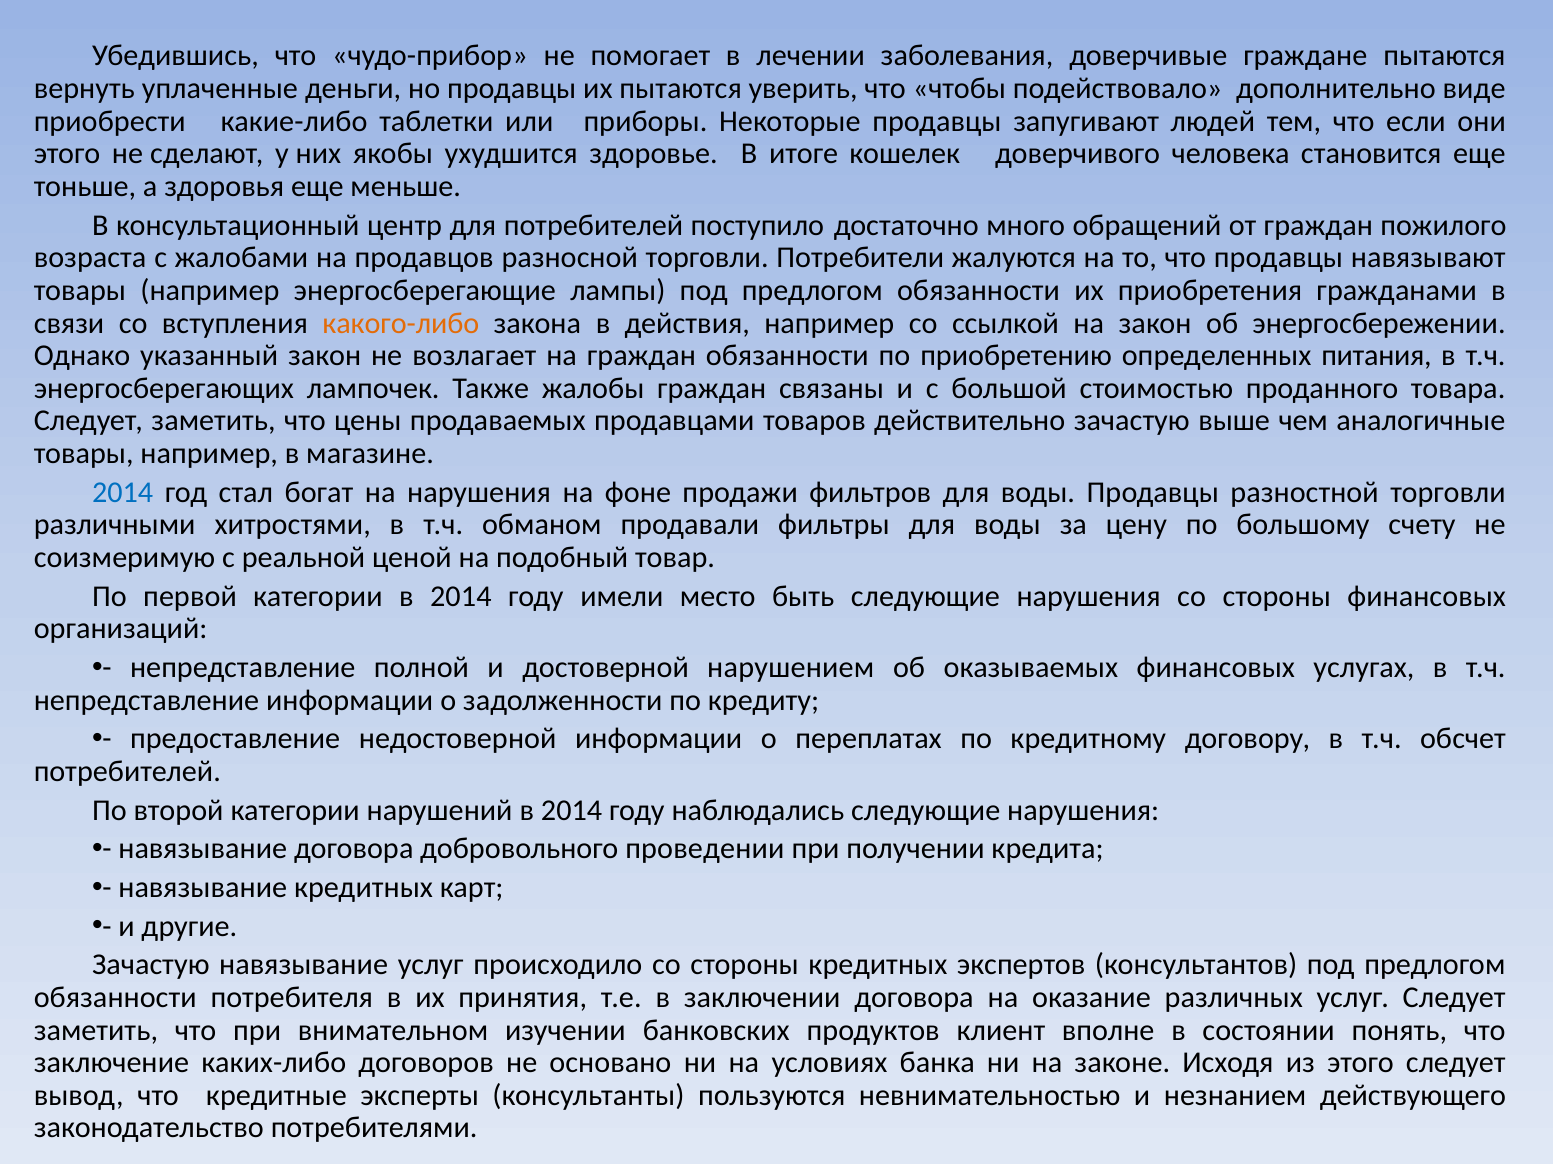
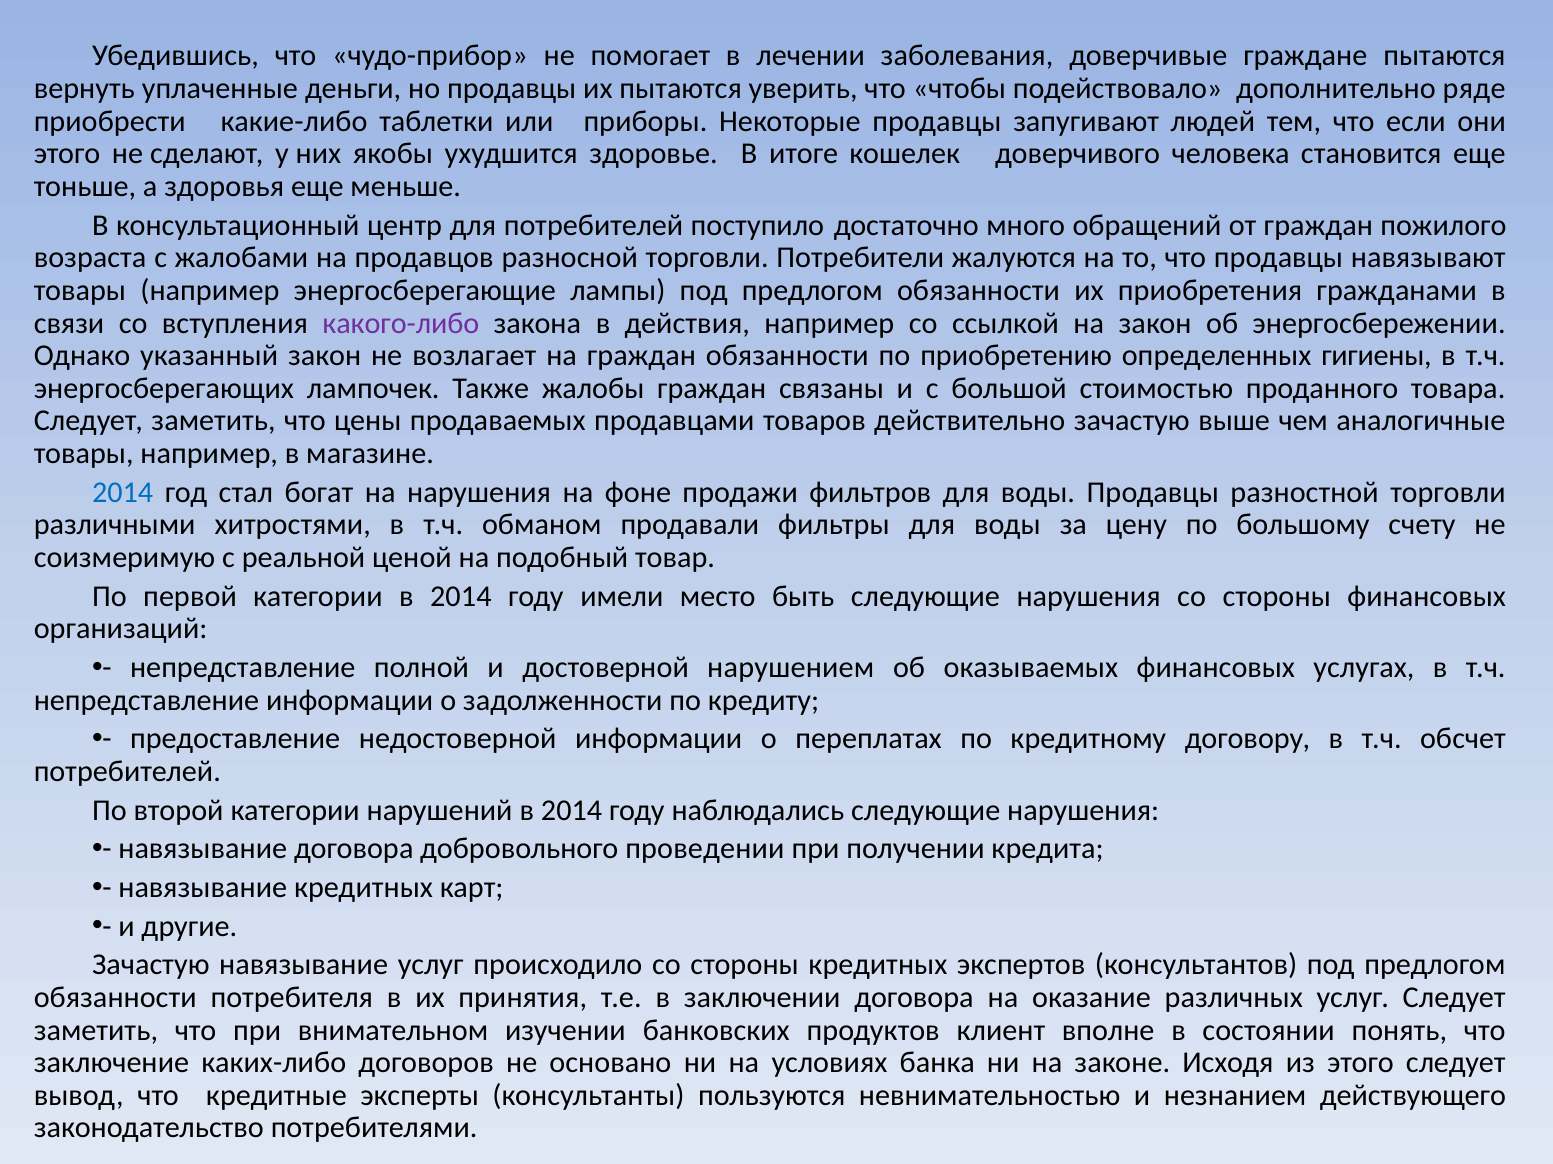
виде: виде -> ряде
какого-либо colour: orange -> purple
питания: питания -> гигиены
